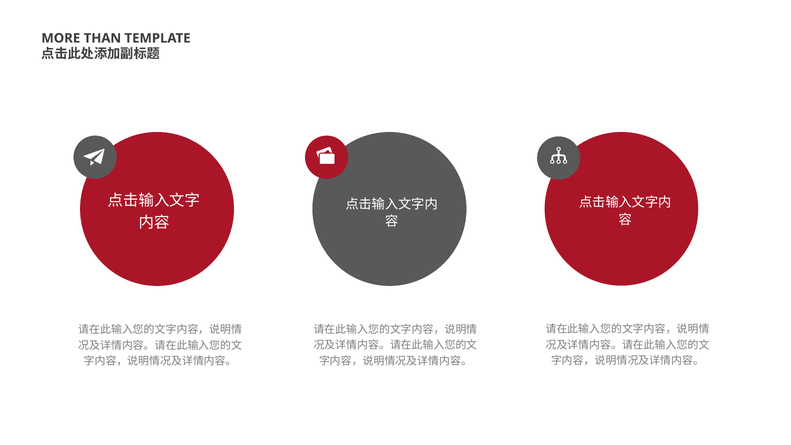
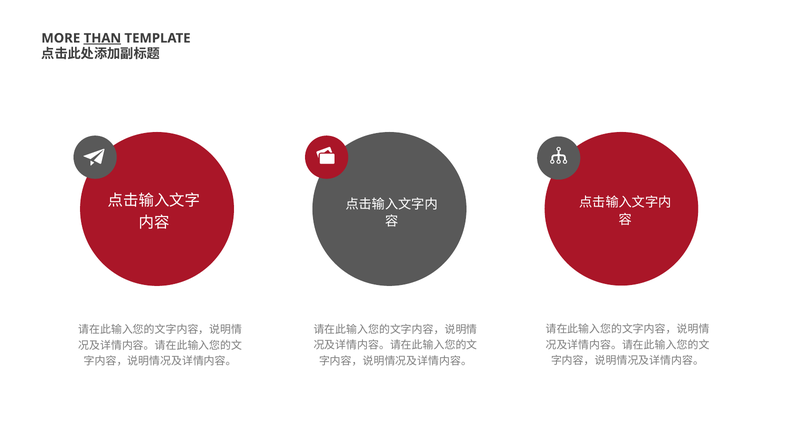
THAN underline: none -> present
